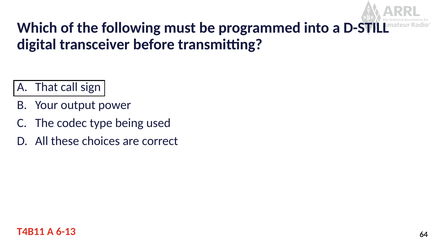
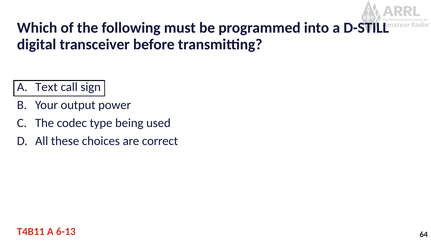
That: That -> Text
